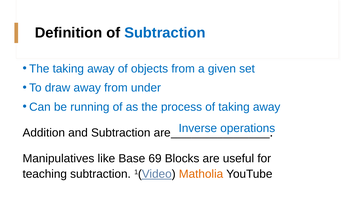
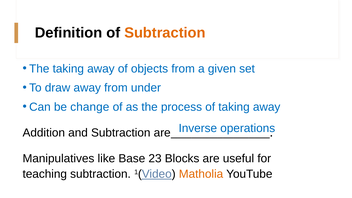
Subtraction at (165, 33) colour: blue -> orange
running: running -> change
69: 69 -> 23
